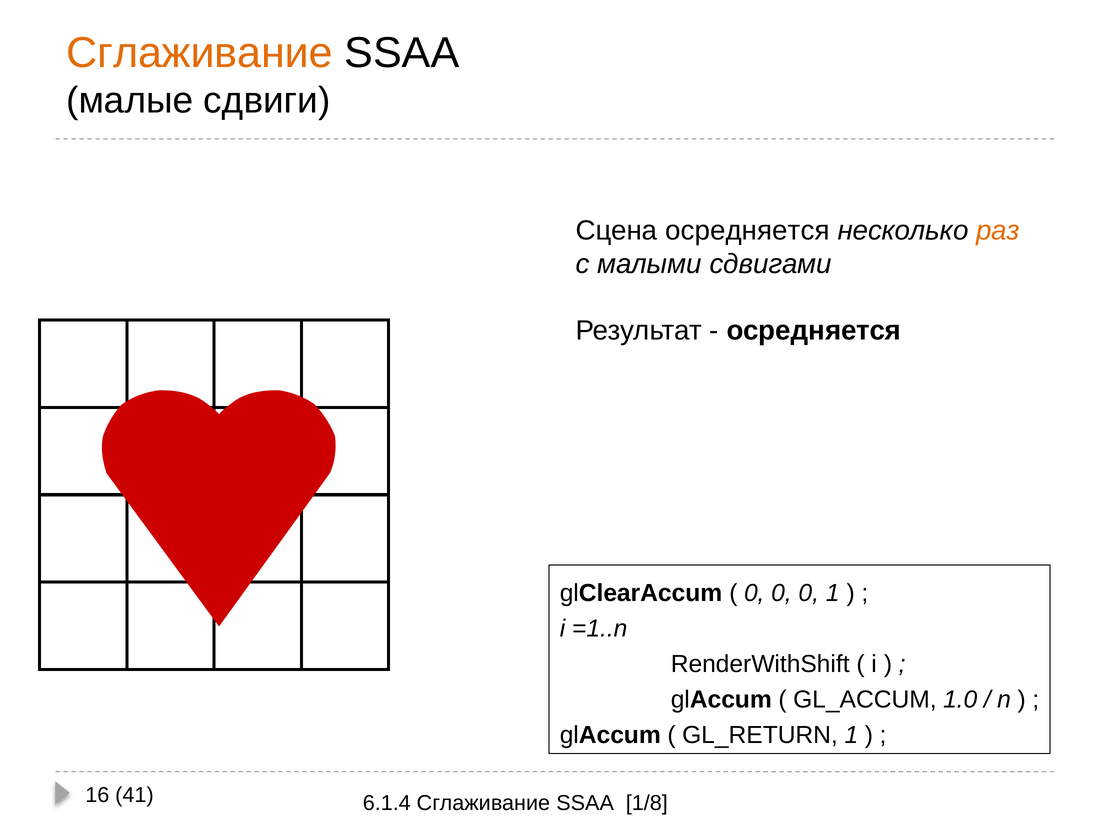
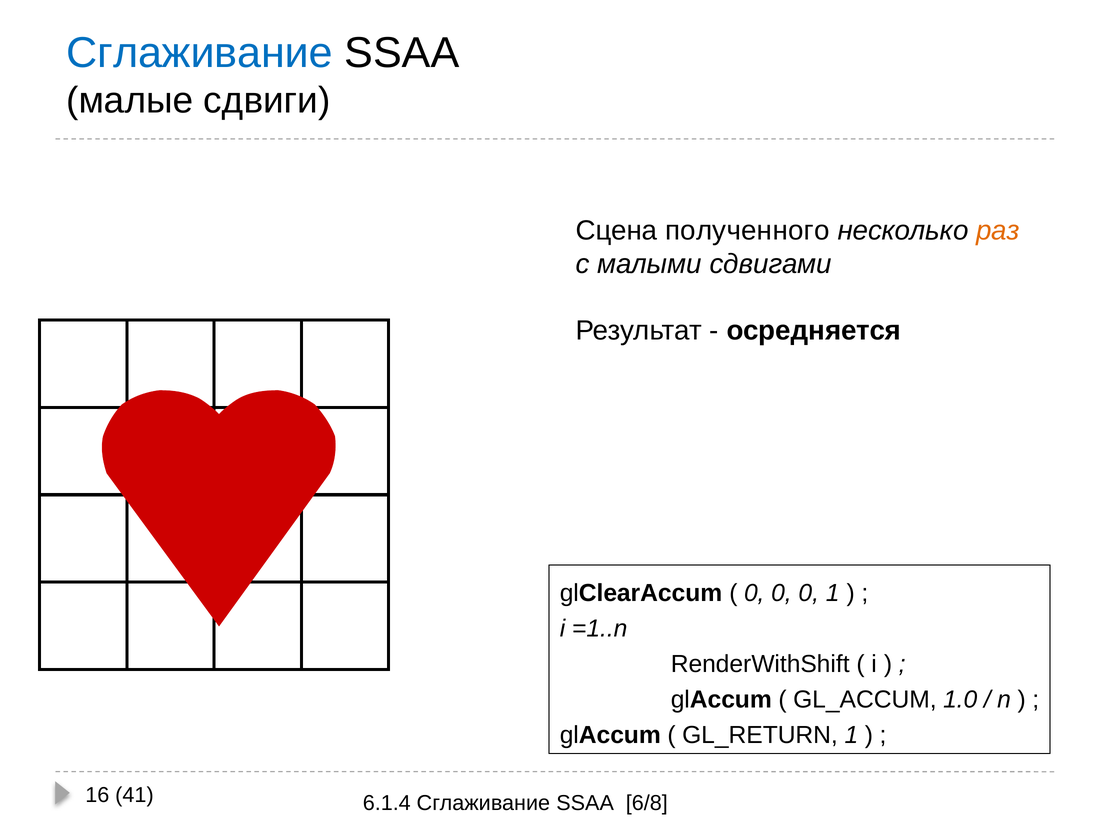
Сглаживание at (200, 53) colour: orange -> blue
Сцена осредняется: осредняется -> полученного
1/8: 1/8 -> 6/8
